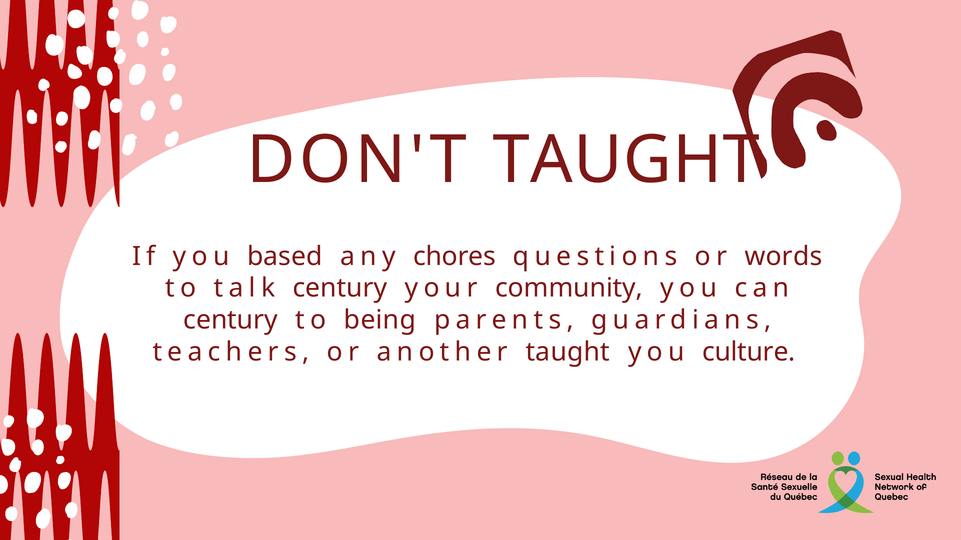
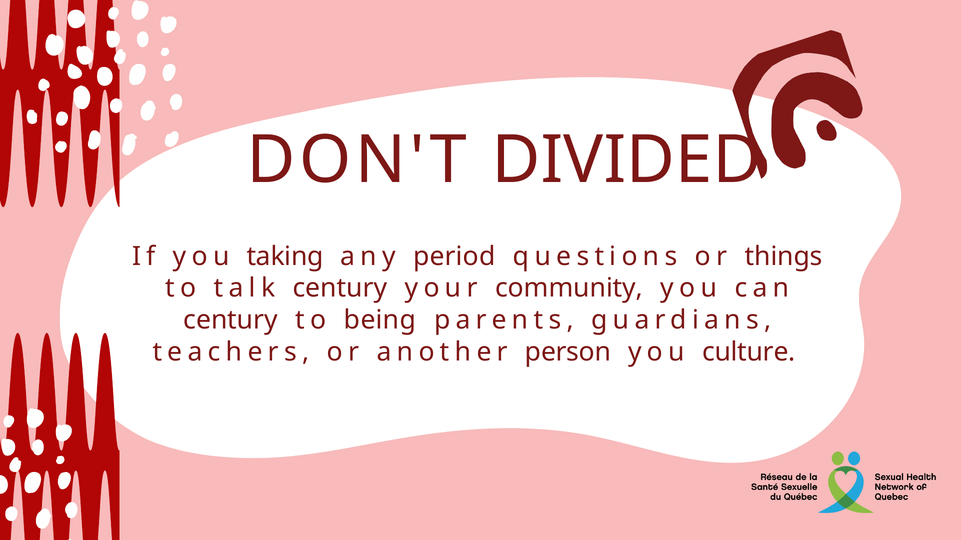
DON'T TAUGHT: TAUGHT -> DIVIDED
based: based -> taking
chores: chores -> period
words: words -> things
another taught: taught -> person
